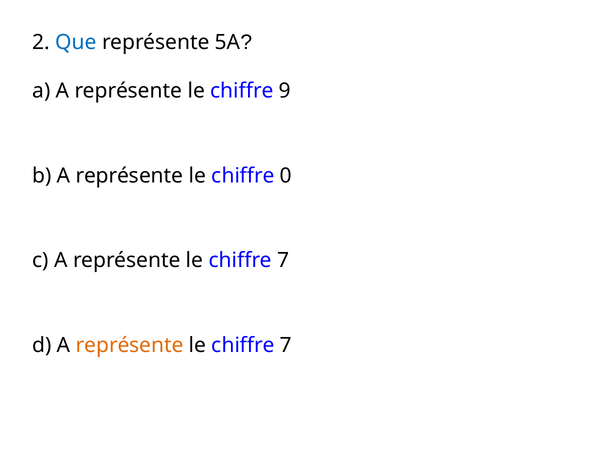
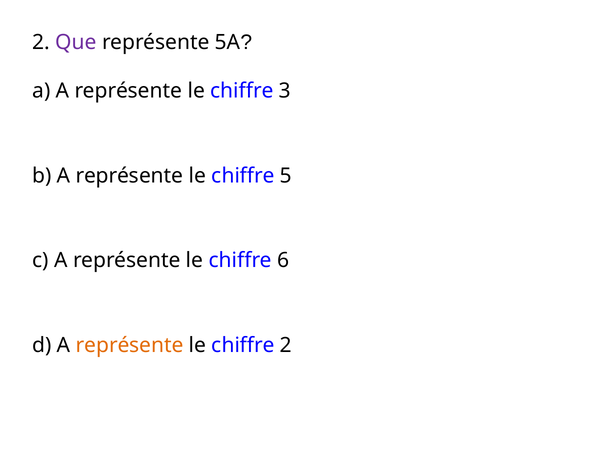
Que colour: blue -> purple
9: 9 -> 3
0: 0 -> 5
7 at (283, 261): 7 -> 6
7 at (286, 346): 7 -> 2
